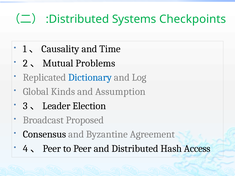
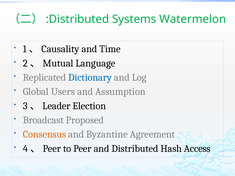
Checkpoints: Checkpoints -> Watermelon
Problems: Problems -> Language
Kinds: Kinds -> Users
Consensus colour: black -> orange
